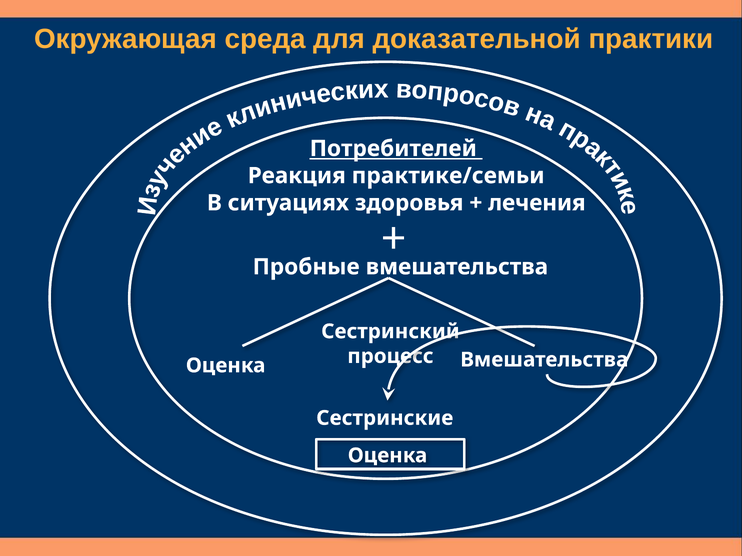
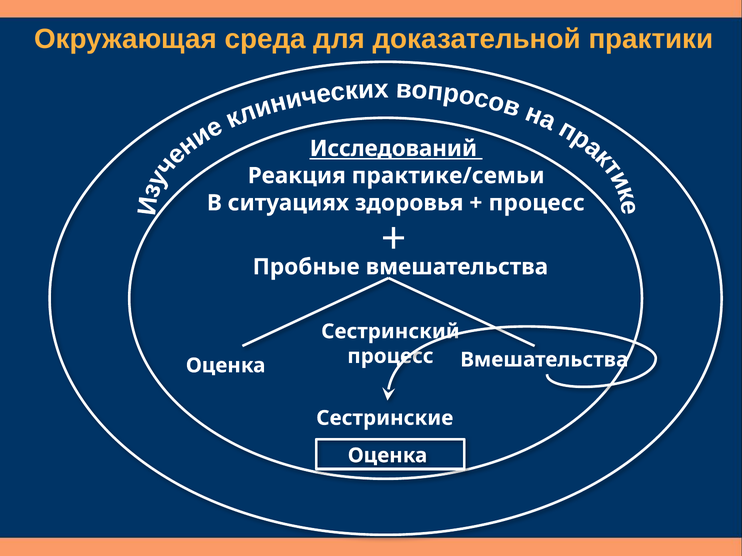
Потребителей: Потребителей -> Исследований
лечения at (537, 203): лечения -> процесс
